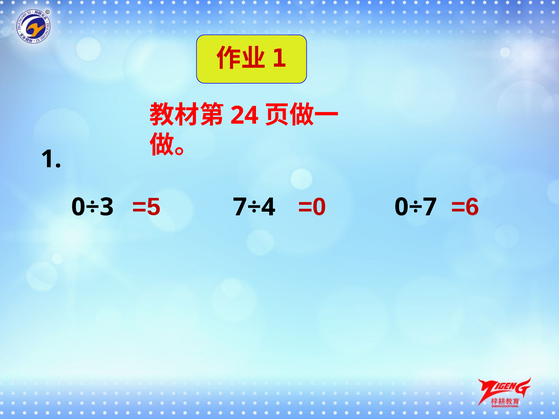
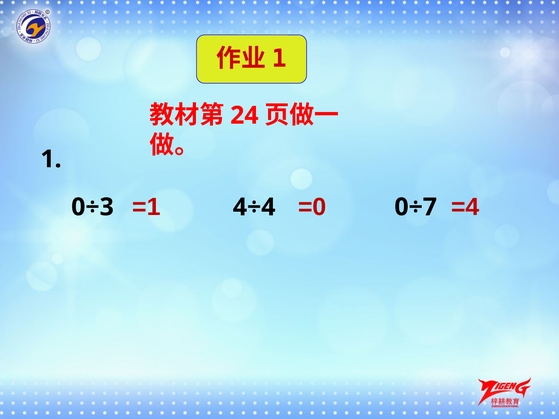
=5: =5 -> =1
=6: =6 -> =4
7÷4: 7÷4 -> 4÷4
